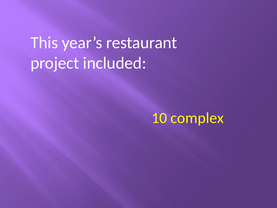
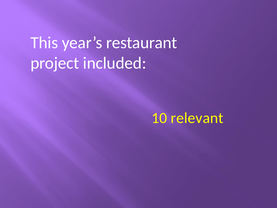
complex: complex -> relevant
